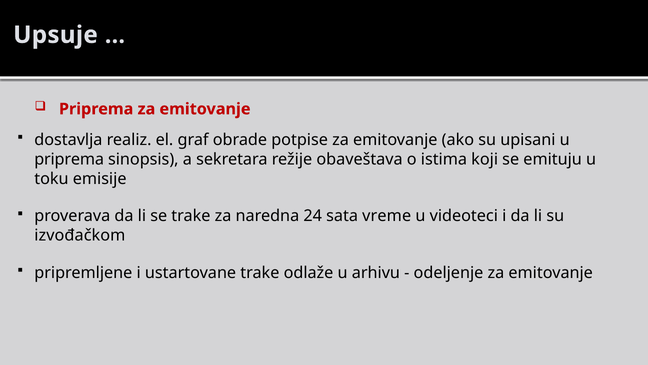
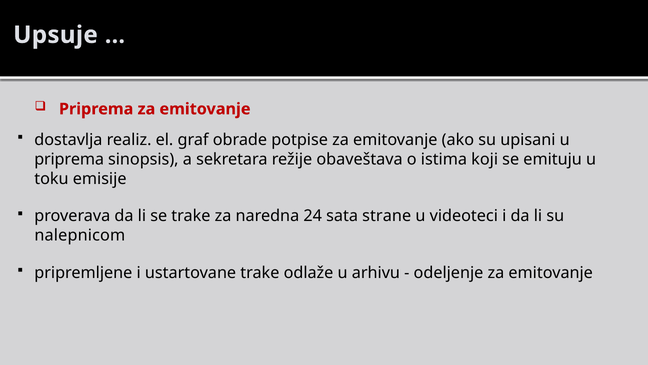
vreme: vreme -> strane
izvođačkom: izvođačkom -> nalepnicom
